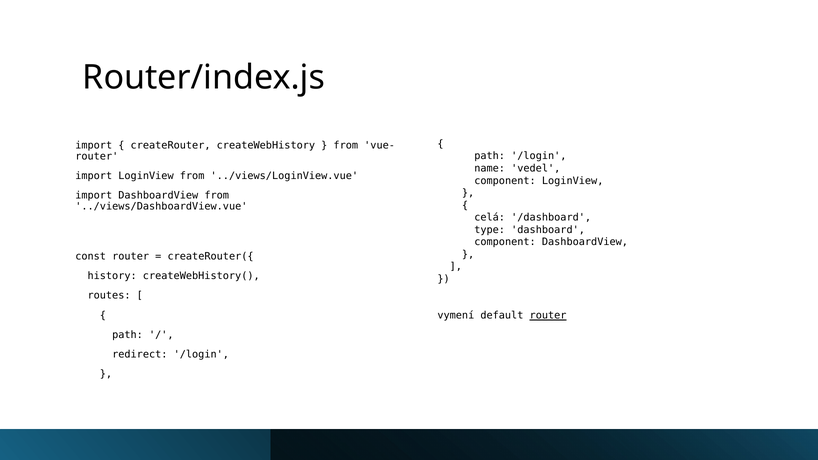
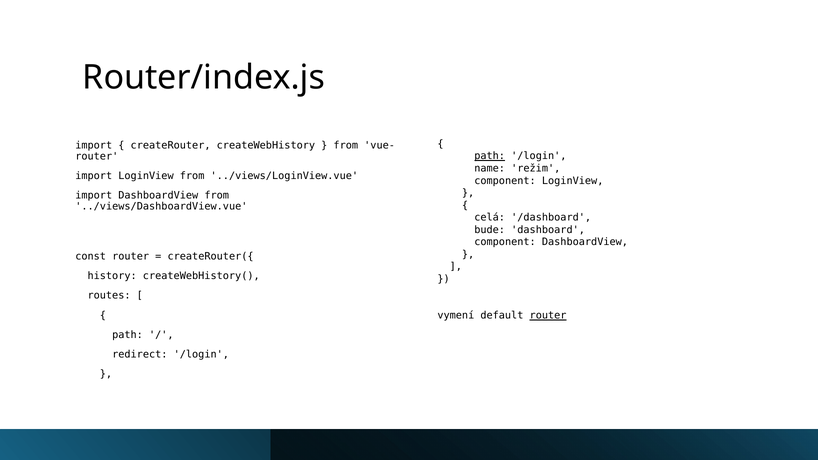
path at (490, 156) underline: none -> present
vedel: vedel -> režim
type: type -> bude
